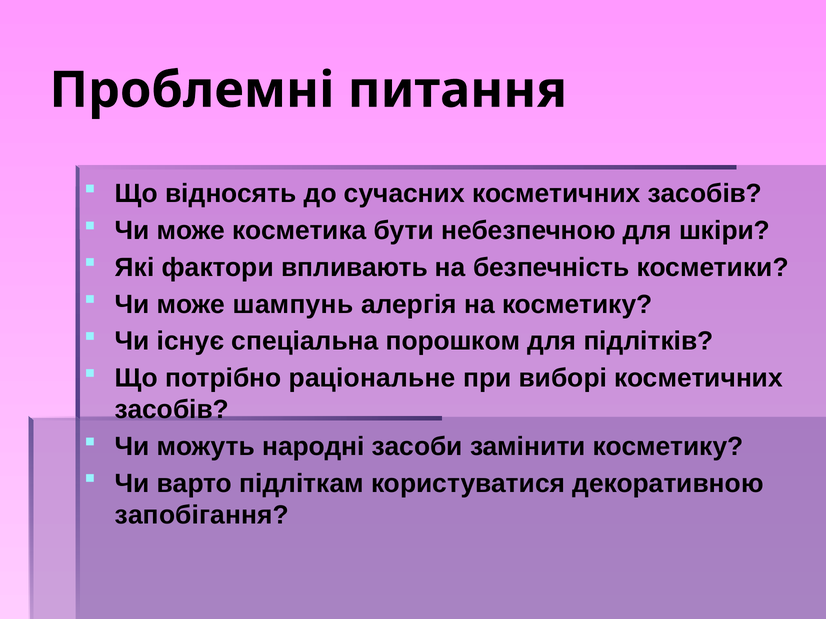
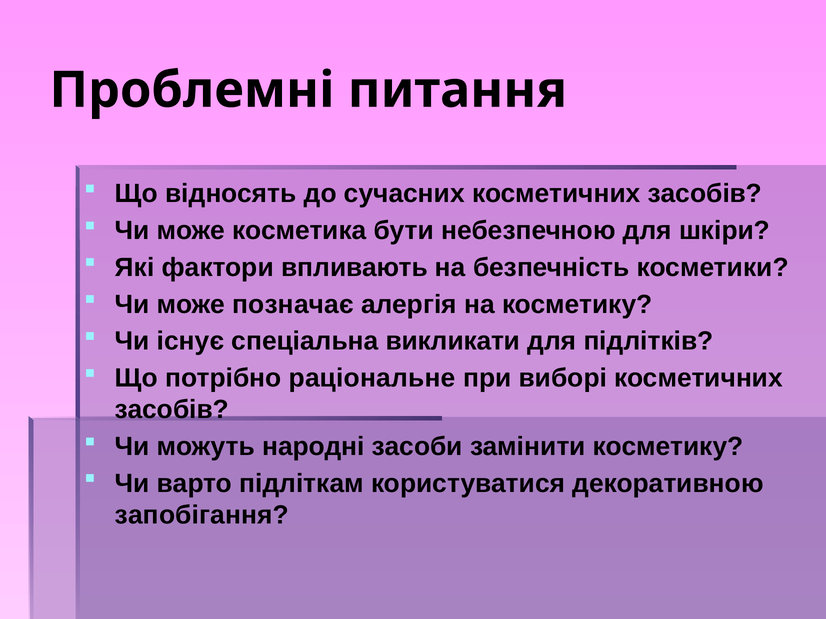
шампунь: шампунь -> позначає
порошком: порошком -> викликати
